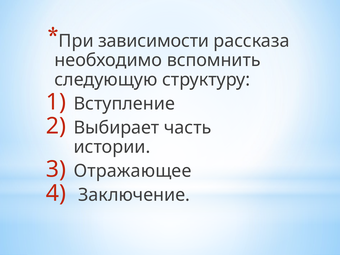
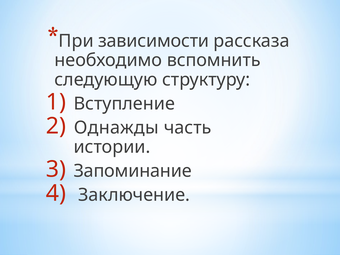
Выбирает: Выбирает -> Однажды
Отражающее: Отражающее -> Запоминание
